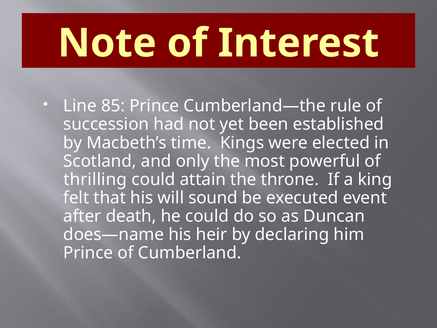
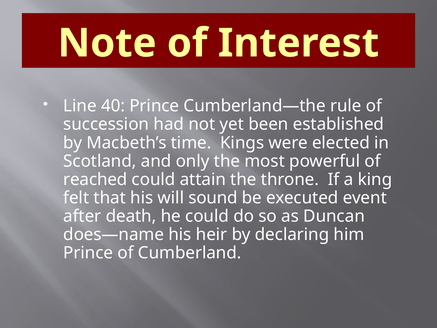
85: 85 -> 40
thrilling: thrilling -> reached
